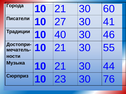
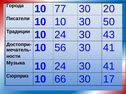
Города 10 21: 21 -> 77
60: 60 -> 20
10 27: 27 -> 10
41: 41 -> 50
Традиции 10 40: 40 -> 24
46: 46 -> 43
21 at (60, 48): 21 -> 56
55 at (109, 48): 55 -> 41
Музыка 10 21: 21 -> 24
44 at (109, 67): 44 -> 41
23: 23 -> 66
76: 76 -> 17
